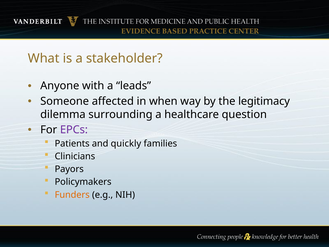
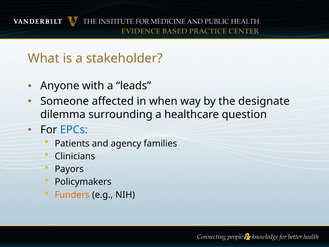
legitimacy: legitimacy -> designate
EPCs colour: purple -> blue
quickly: quickly -> agency
